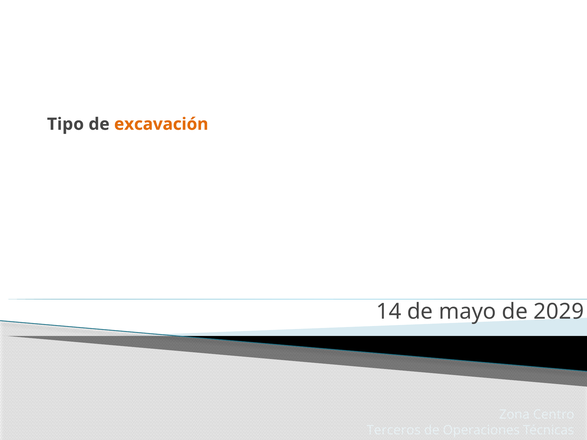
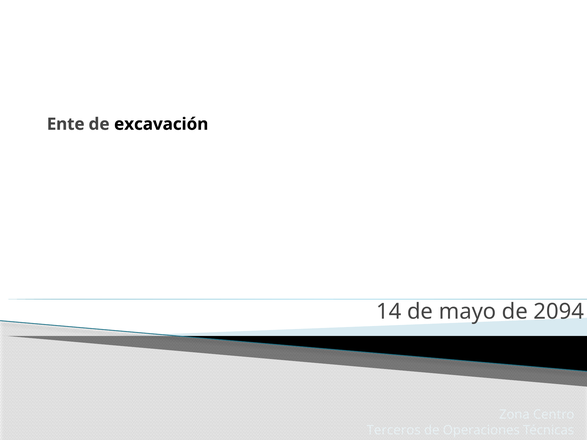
Tipo: Tipo -> Ente
excavación colour: orange -> black
2029: 2029 -> 2094
